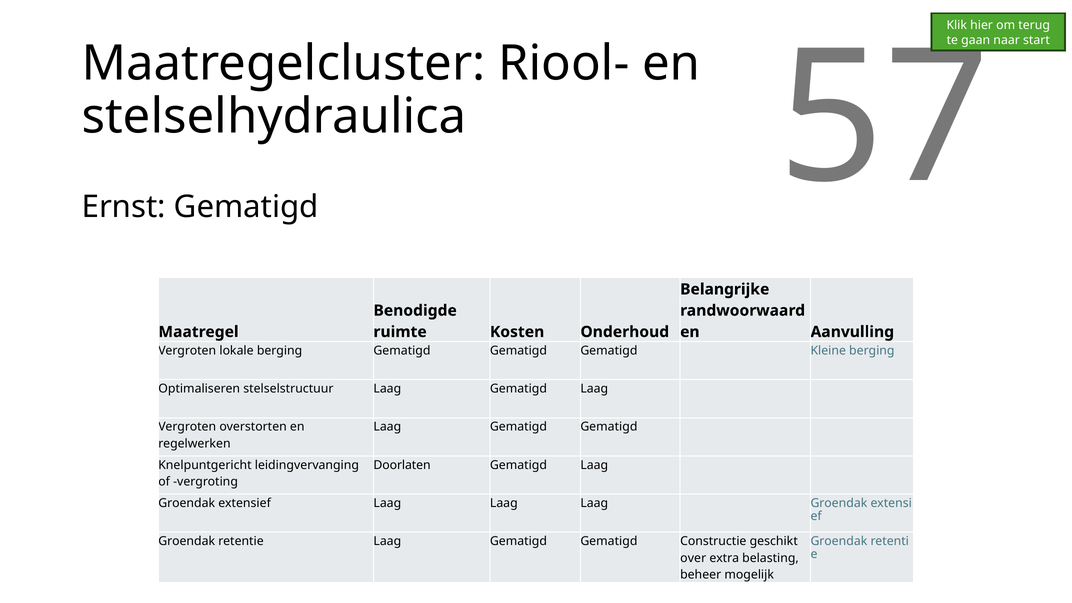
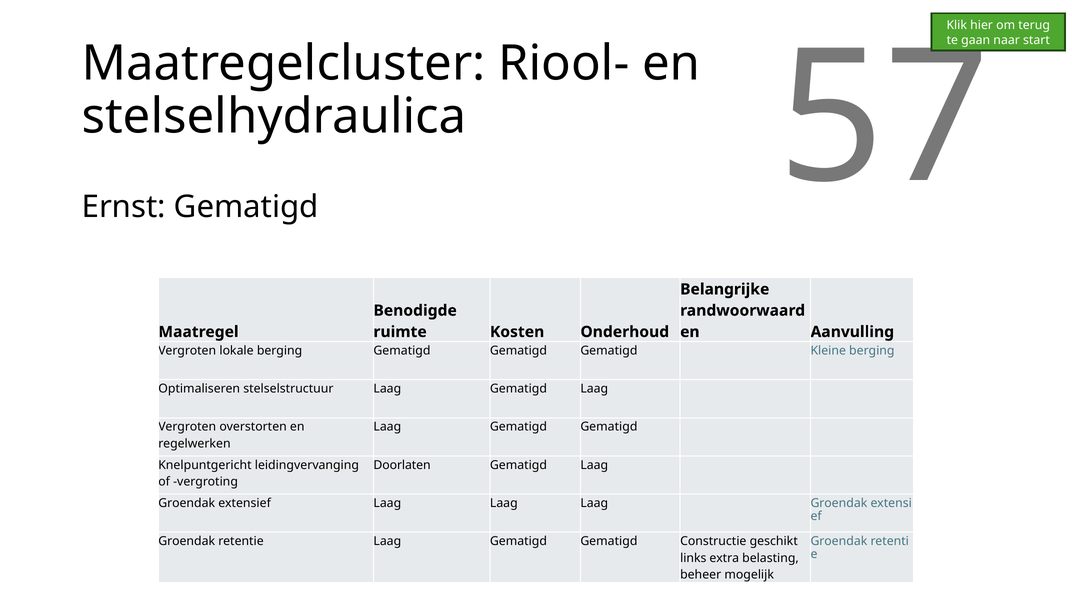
over: over -> links
